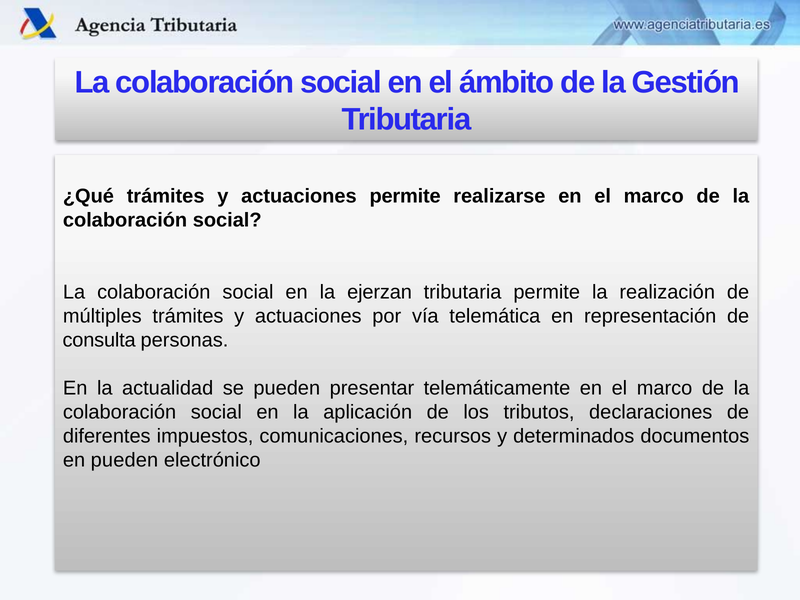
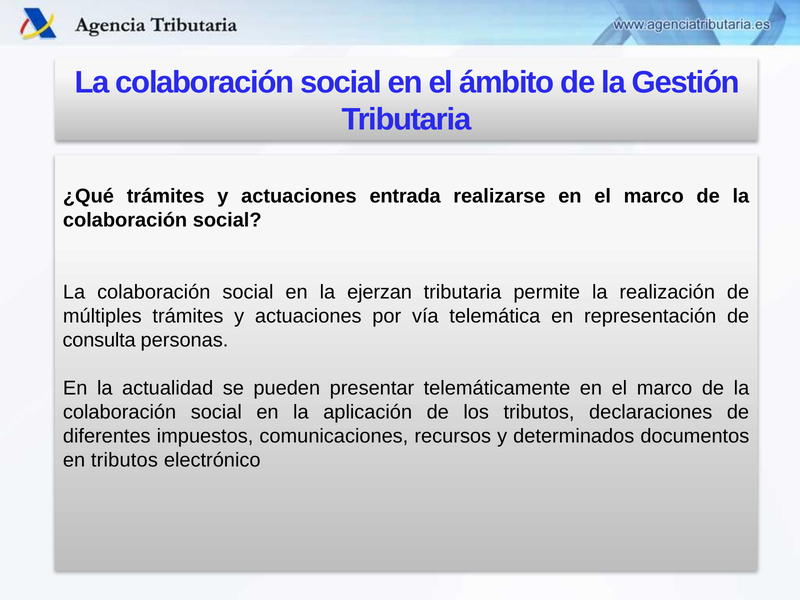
actuaciones permite: permite -> entrada
en pueden: pueden -> tributos
